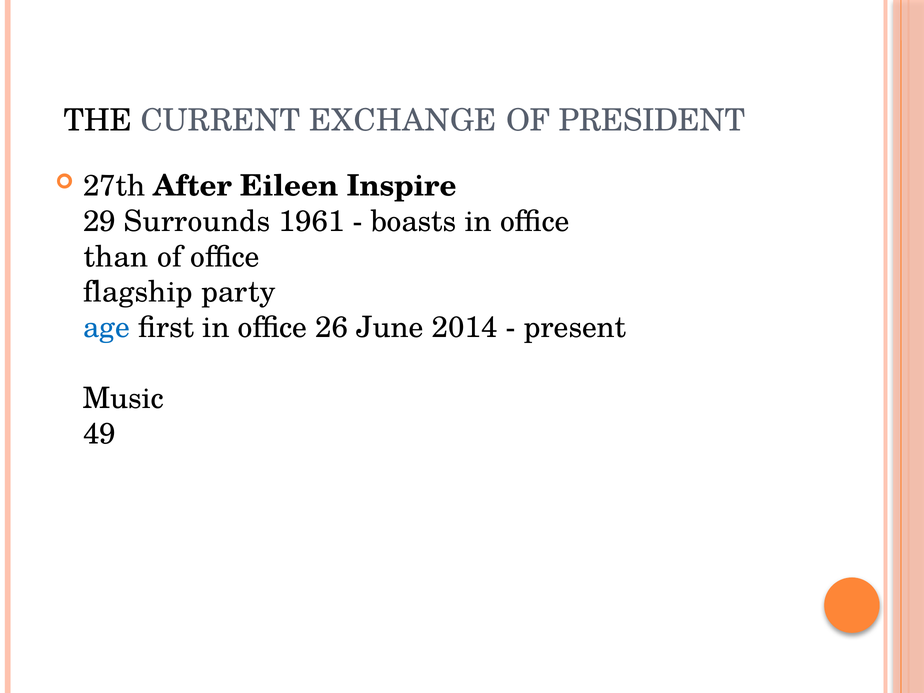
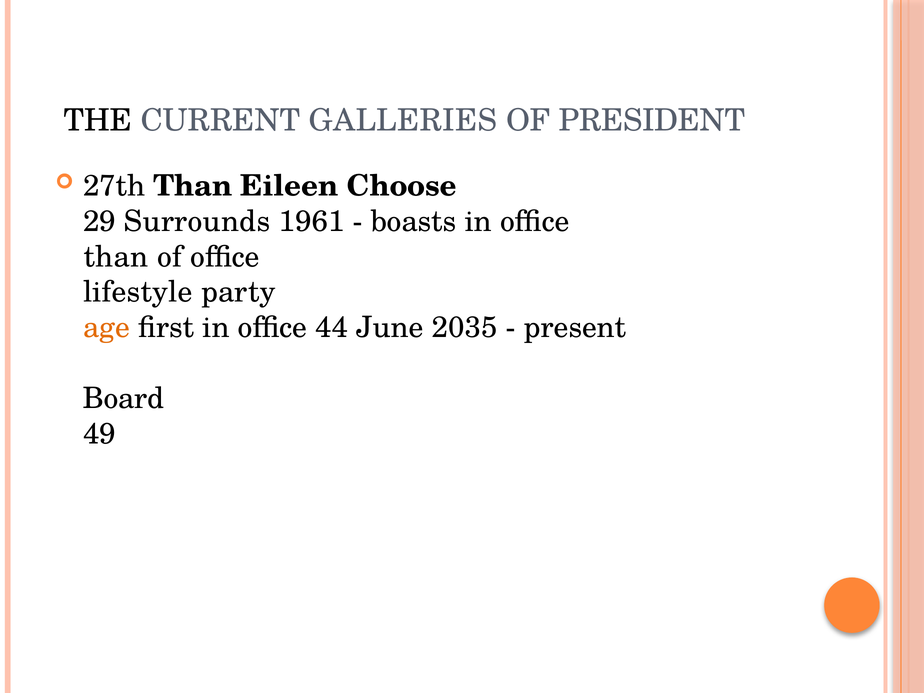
EXCHANGE: EXCHANGE -> GALLERIES
27th After: After -> Than
Inspire: Inspire -> Choose
flagship: flagship -> lifestyle
age colour: blue -> orange
26: 26 -> 44
2014: 2014 -> 2035
Music: Music -> Board
